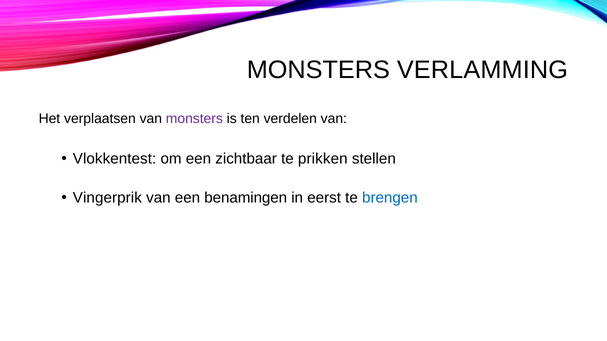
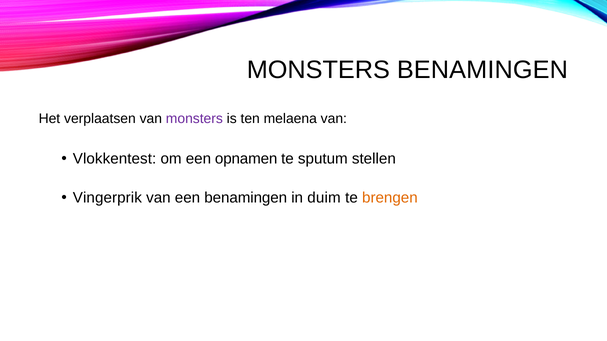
MONSTERS VERLAMMING: VERLAMMING -> BENAMINGEN
verdelen: verdelen -> melaena
zichtbaar: zichtbaar -> opnamen
prikken: prikken -> sputum
eerst: eerst -> duim
brengen colour: blue -> orange
